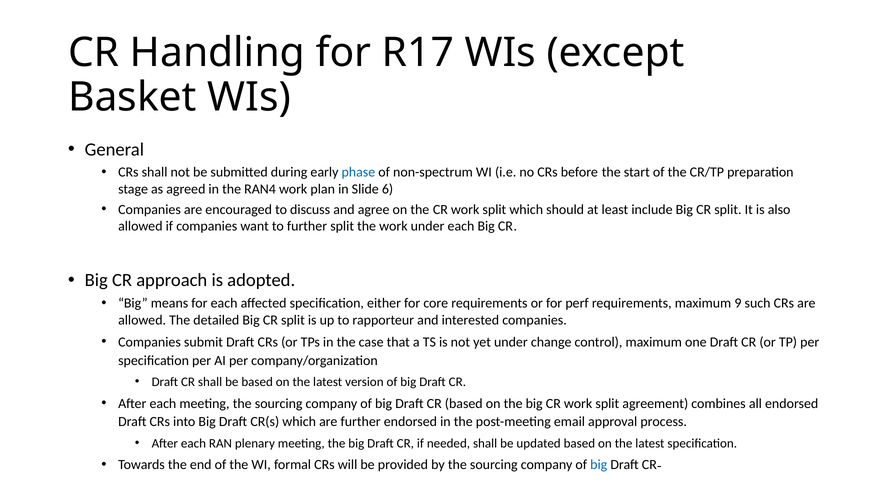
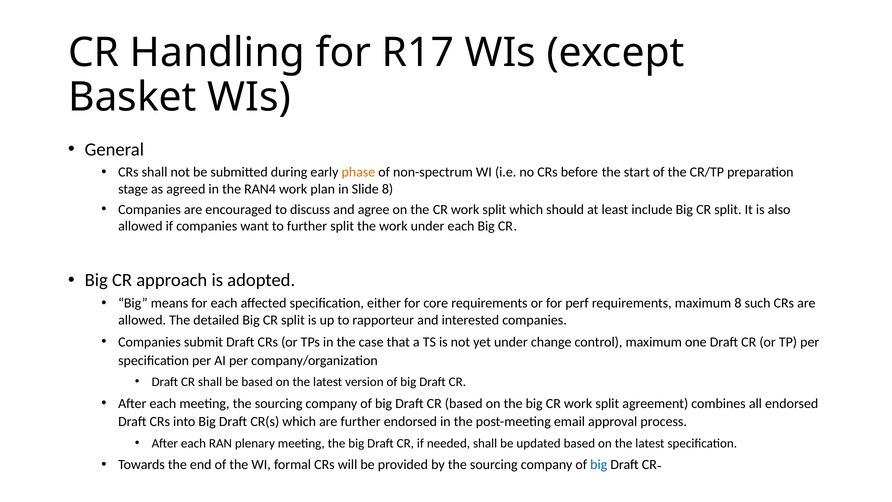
phase colour: blue -> orange
Slide 6: 6 -> 8
maximum 9: 9 -> 8
